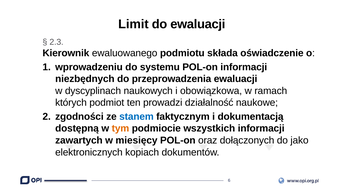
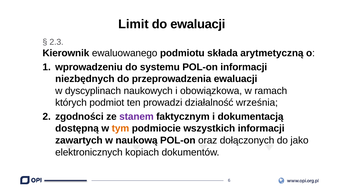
oświadczenie: oświadczenie -> arytmetyczną
naukowe: naukowe -> września
stanem colour: blue -> purple
miesięcy: miesięcy -> naukową
